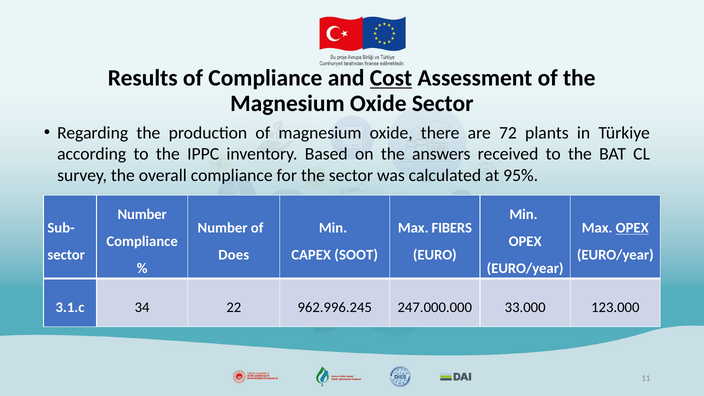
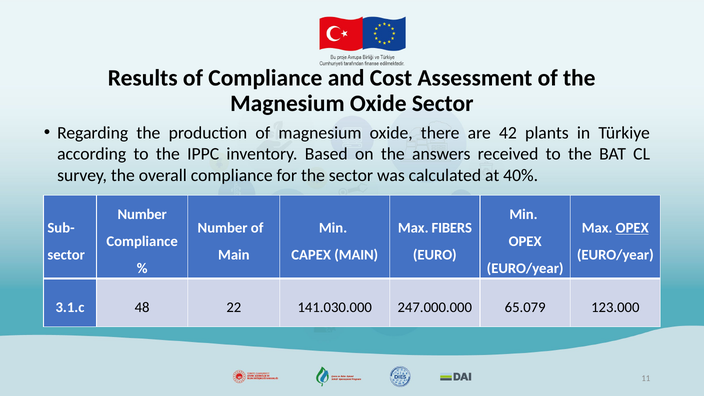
Cost underline: present -> none
72: 72 -> 42
95%: 95% -> 40%
Does at (234, 255): Does -> Main
CAPEX SOOT: SOOT -> MAIN
34: 34 -> 48
962.996.245: 962.996.245 -> 141.030.000
33.000: 33.000 -> 65.079
